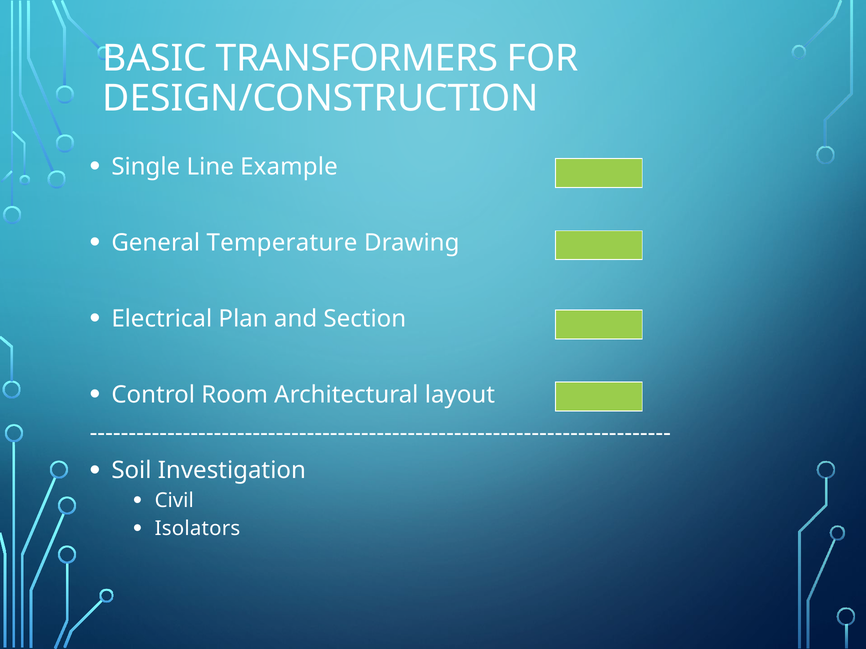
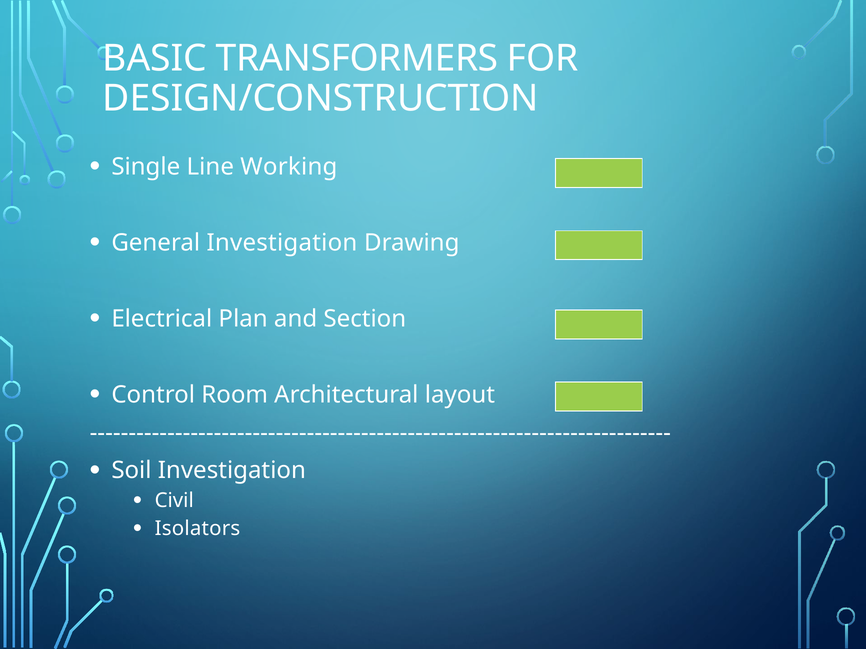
Example: Example -> Working
General Temperature: Temperature -> Investigation
